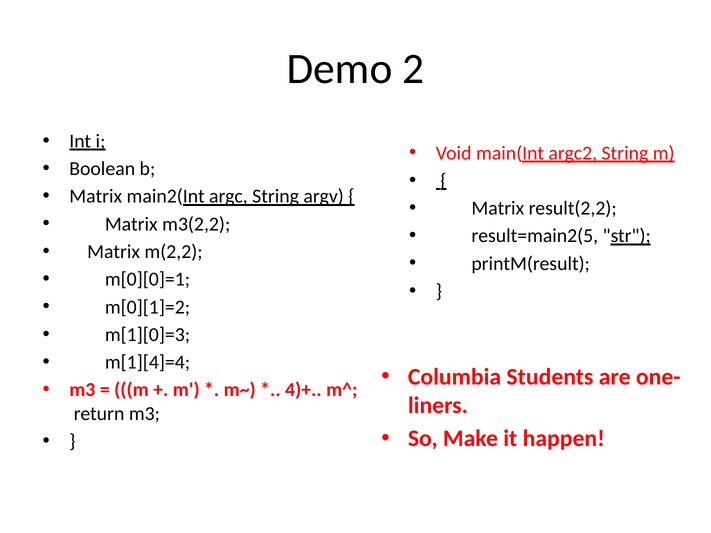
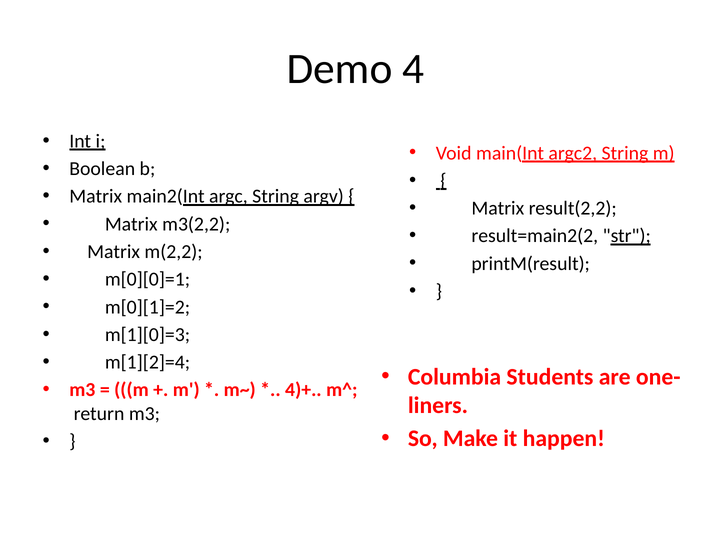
2: 2 -> 4
result=main2(5: result=main2(5 -> result=main2(2
m[1][4]=4: m[1][4]=4 -> m[1][2]=4
